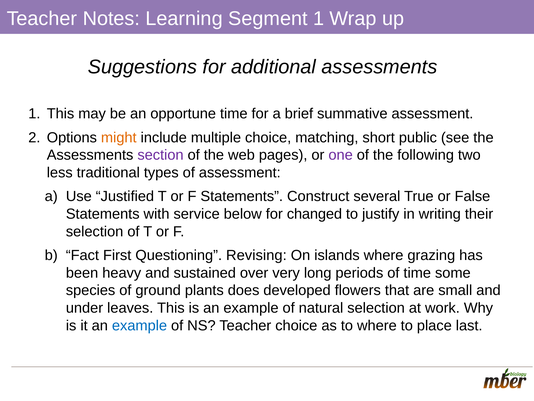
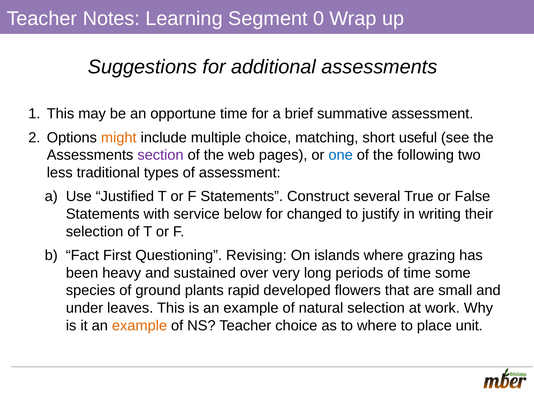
Segment 1: 1 -> 0
public: public -> useful
one colour: purple -> blue
does: does -> rapid
example at (140, 325) colour: blue -> orange
last: last -> unit
